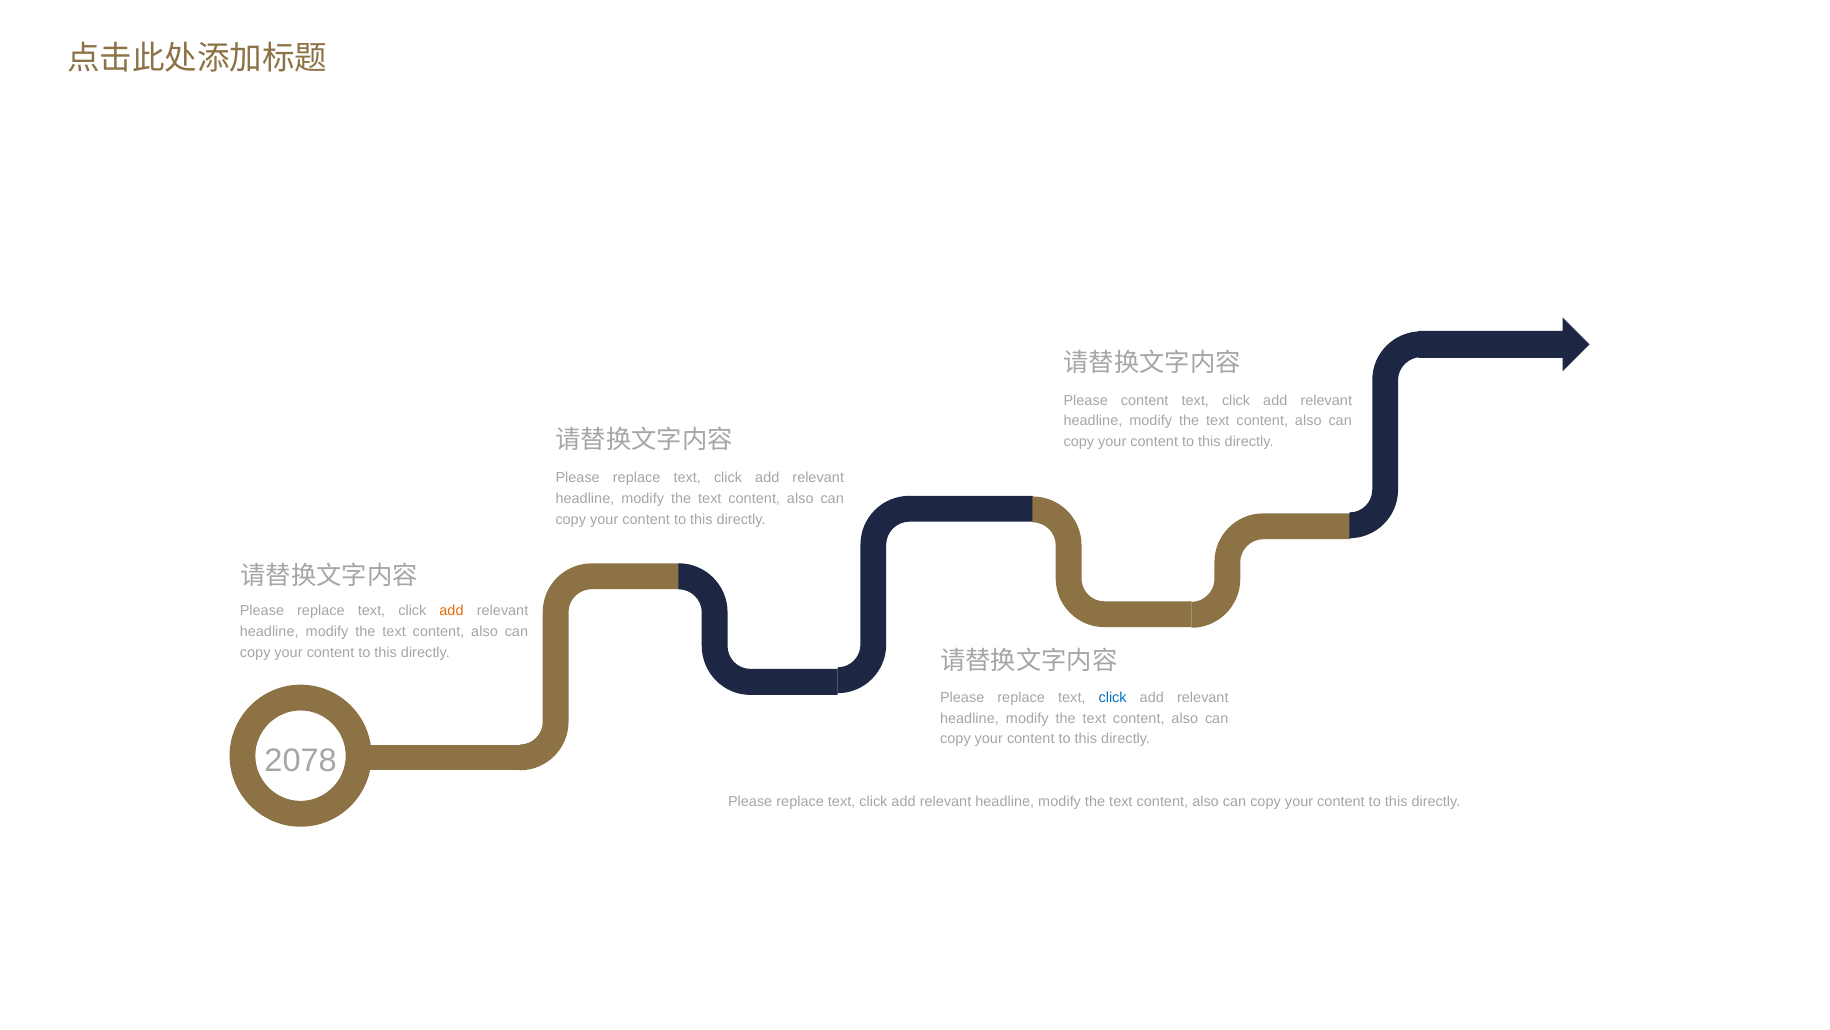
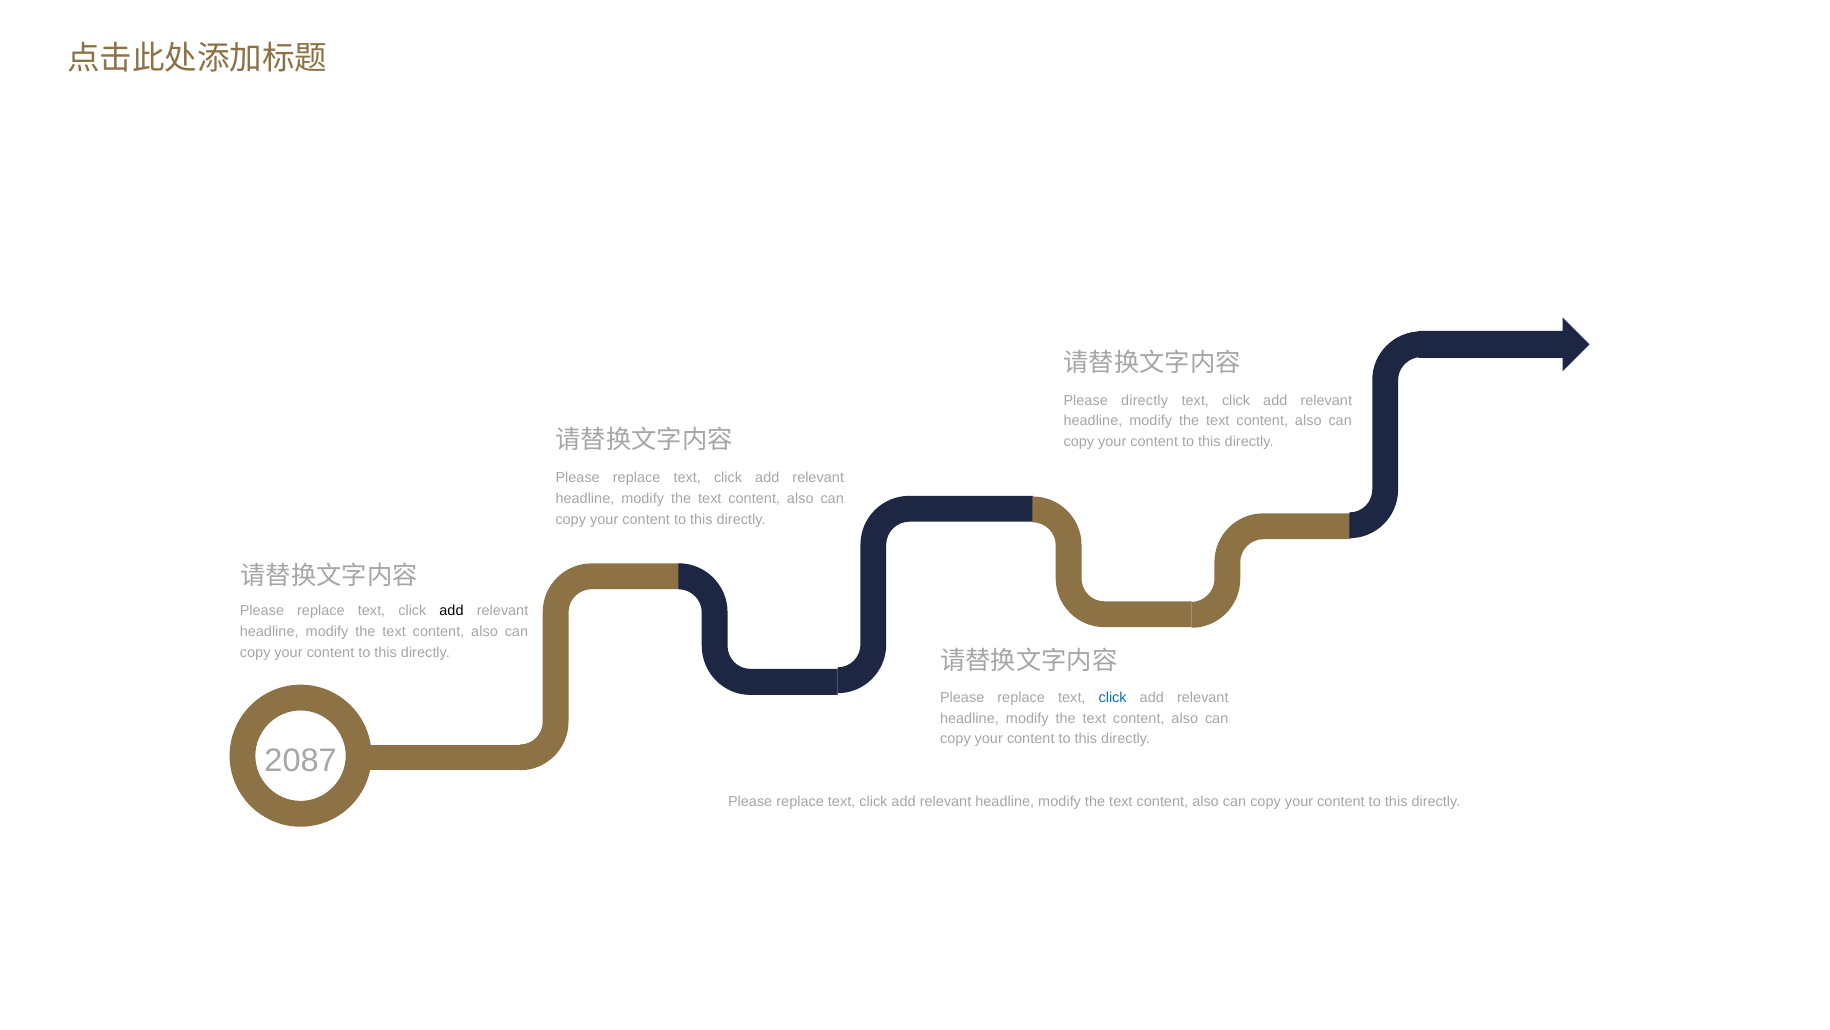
Please content: content -> directly
add at (452, 610) colour: orange -> black
2078: 2078 -> 2087
